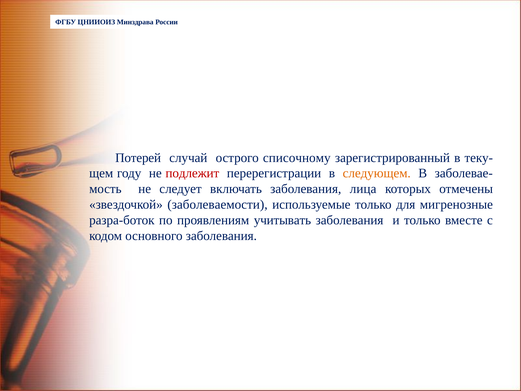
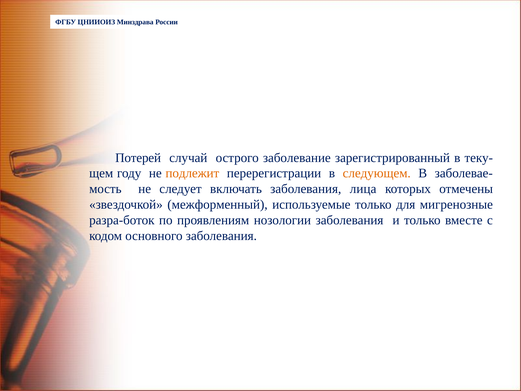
списочному: списочному -> заболевание
подлежит colour: red -> orange
заболеваемости: заболеваемости -> межформенный
учитывать: учитывать -> нозологии
